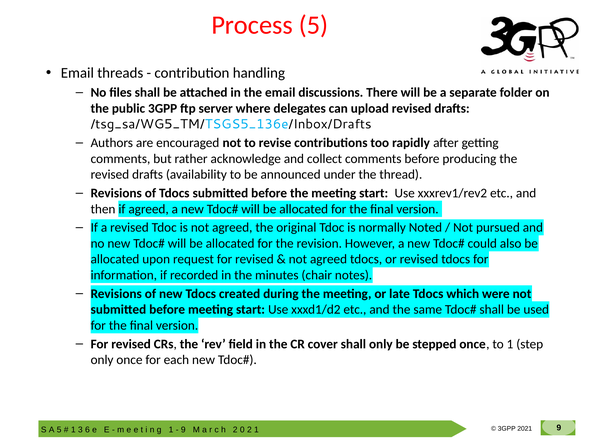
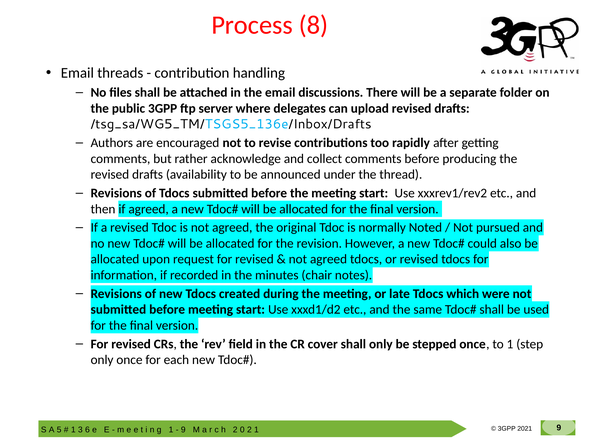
Process 5: 5 -> 8
